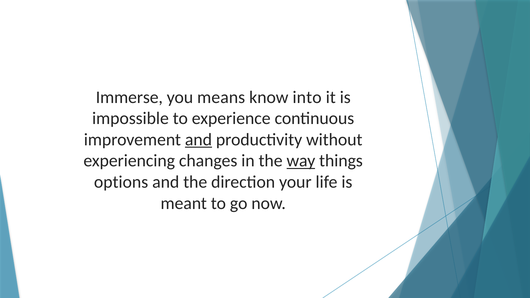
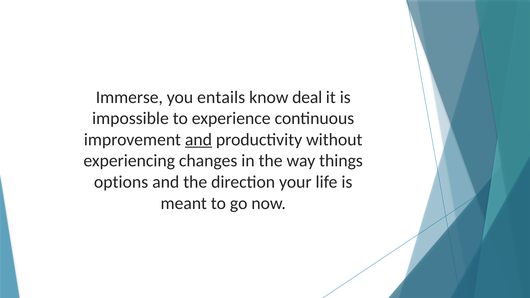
means: means -> entails
into: into -> deal
way underline: present -> none
